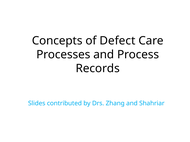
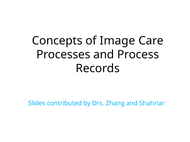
Defect: Defect -> Image
